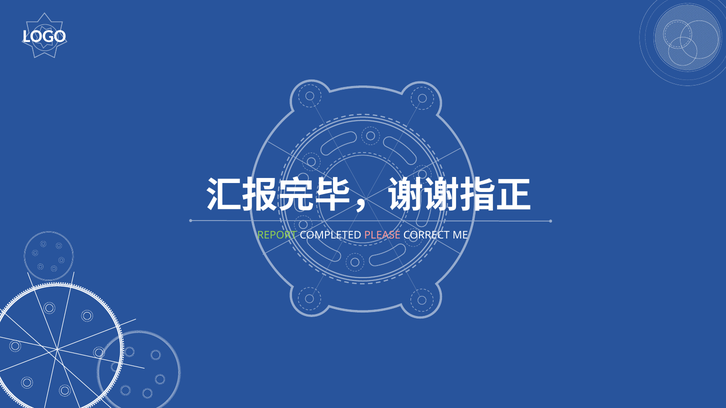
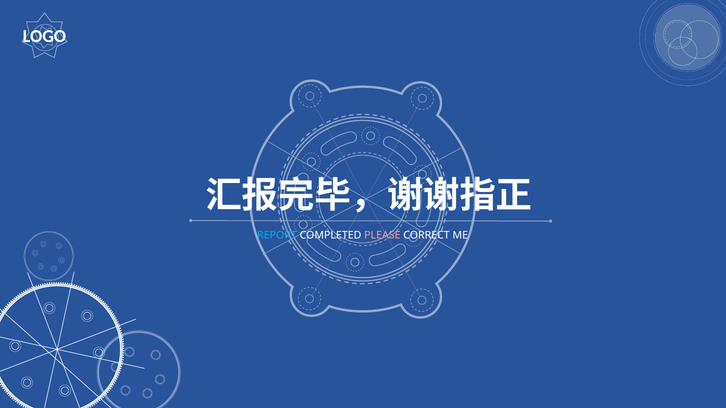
REPORT colour: light green -> light blue
